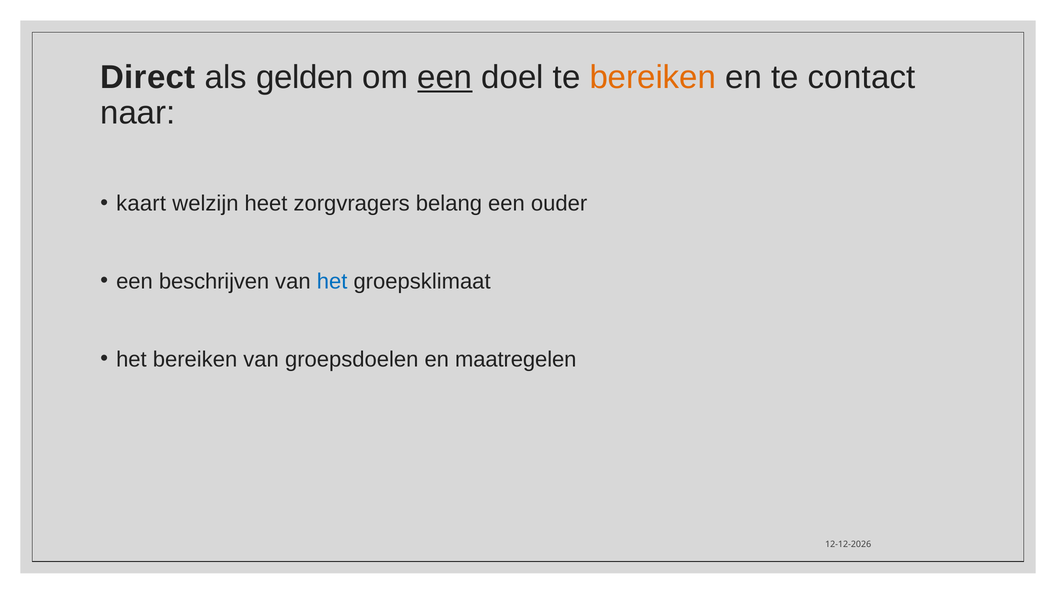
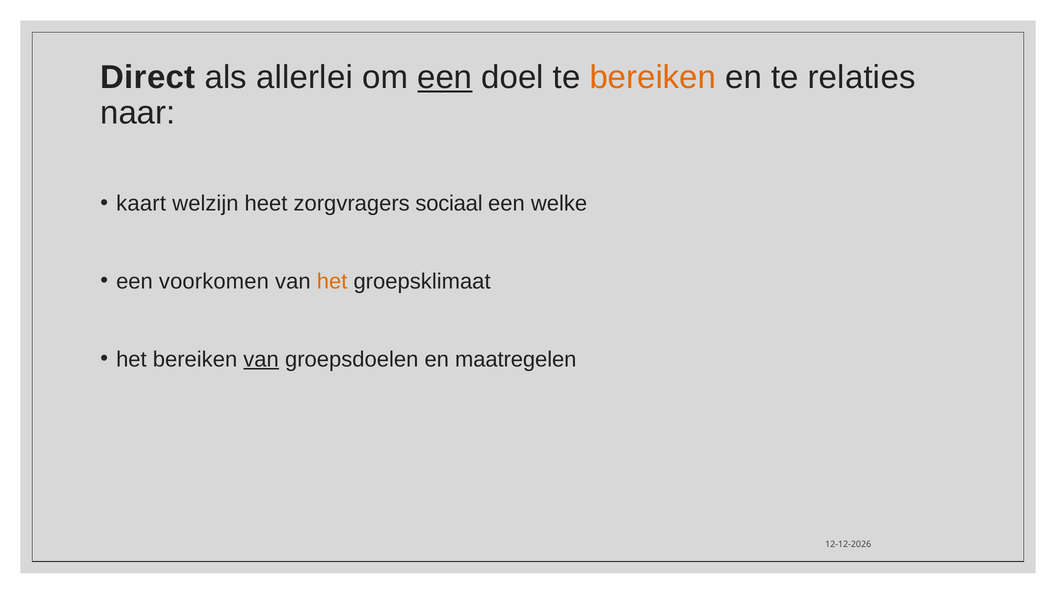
gelden: gelden -> allerlei
contact: contact -> relaties
belang: belang -> sociaal
ouder: ouder -> welke
beschrijven: beschrijven -> voorkomen
het at (332, 281) colour: blue -> orange
van at (261, 359) underline: none -> present
